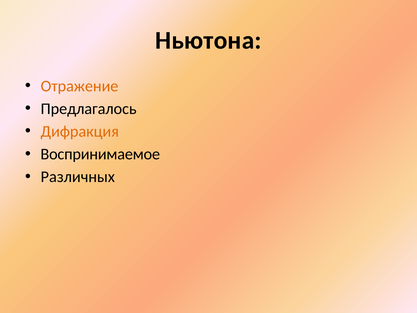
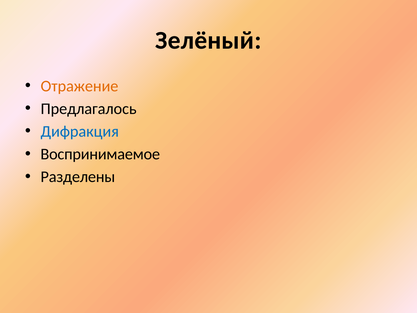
Ньютона: Ньютона -> Зелёный
Дифракция colour: orange -> blue
Различных: Различных -> Разделены
